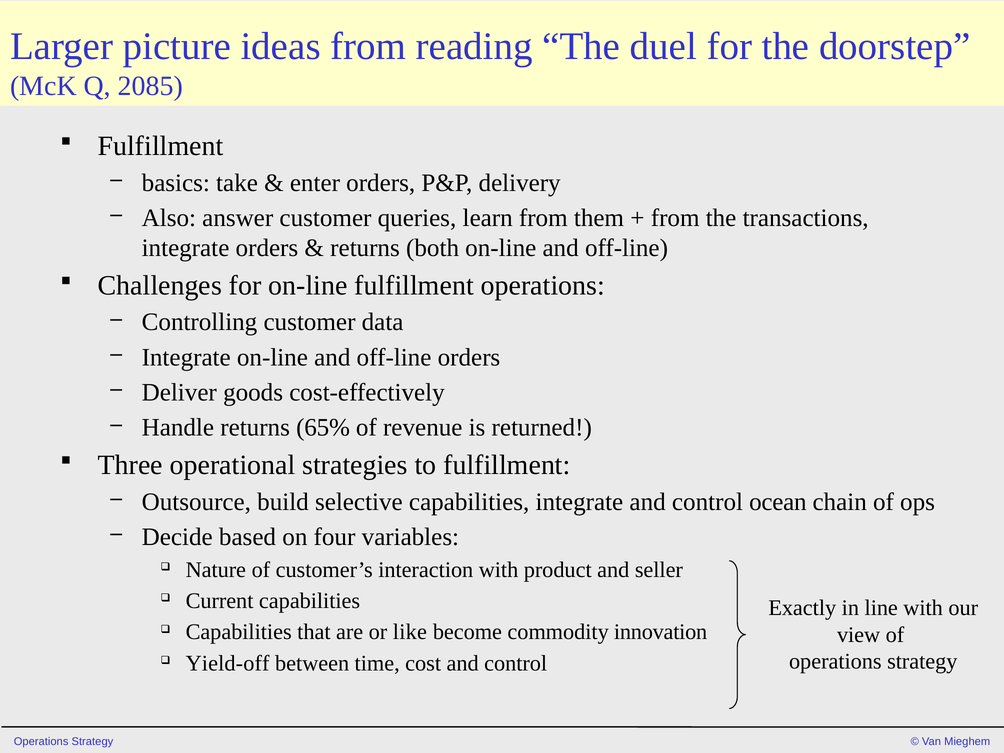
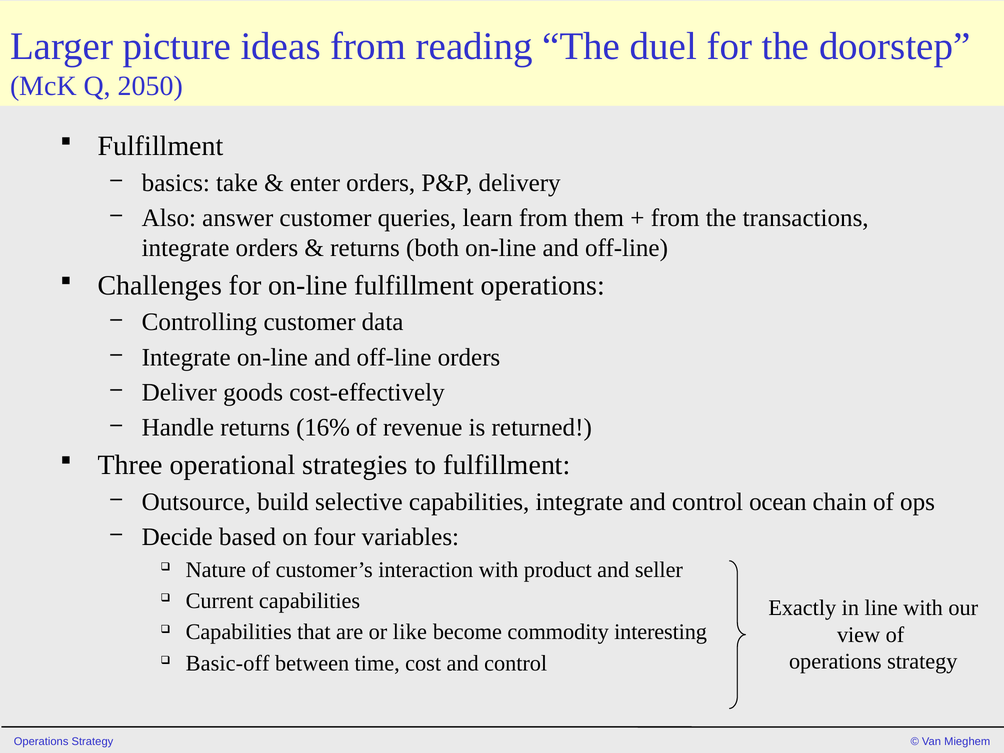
2085: 2085 -> 2050
65%: 65% -> 16%
innovation: innovation -> interesting
Yield-off: Yield-off -> Basic-off
